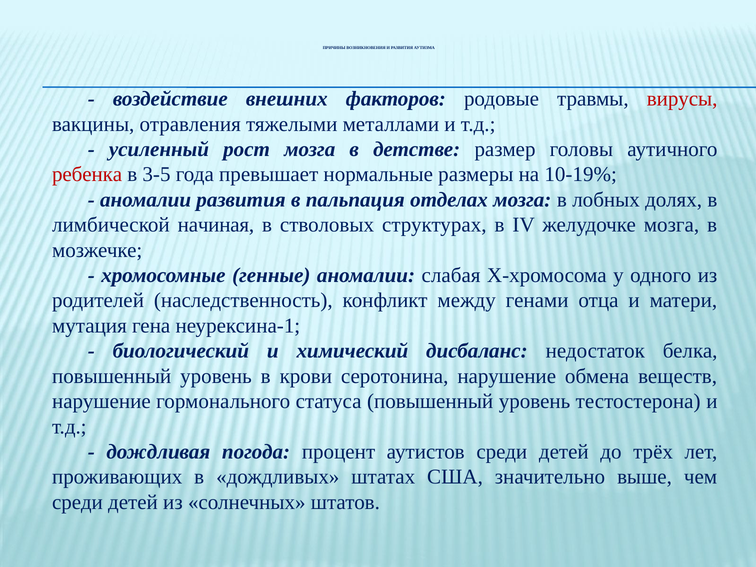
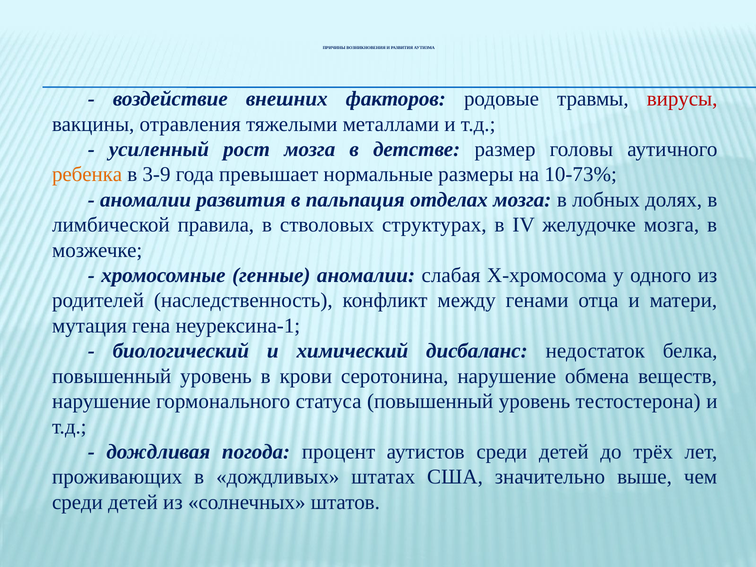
ребенка colour: red -> orange
3-5: 3-5 -> 3-9
10-19%: 10-19% -> 10-73%
начиная: начиная -> правила
